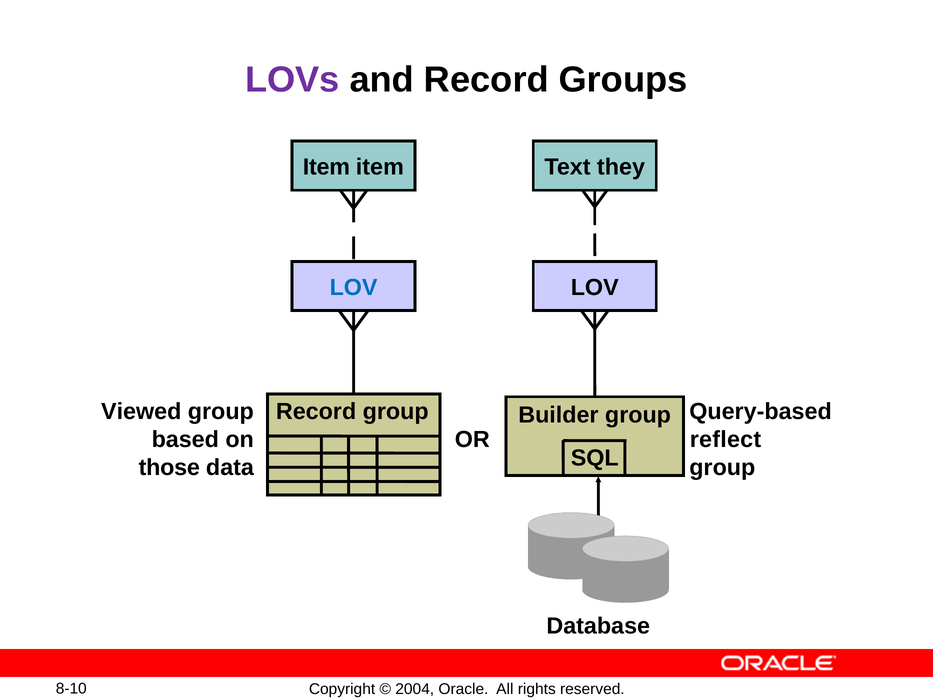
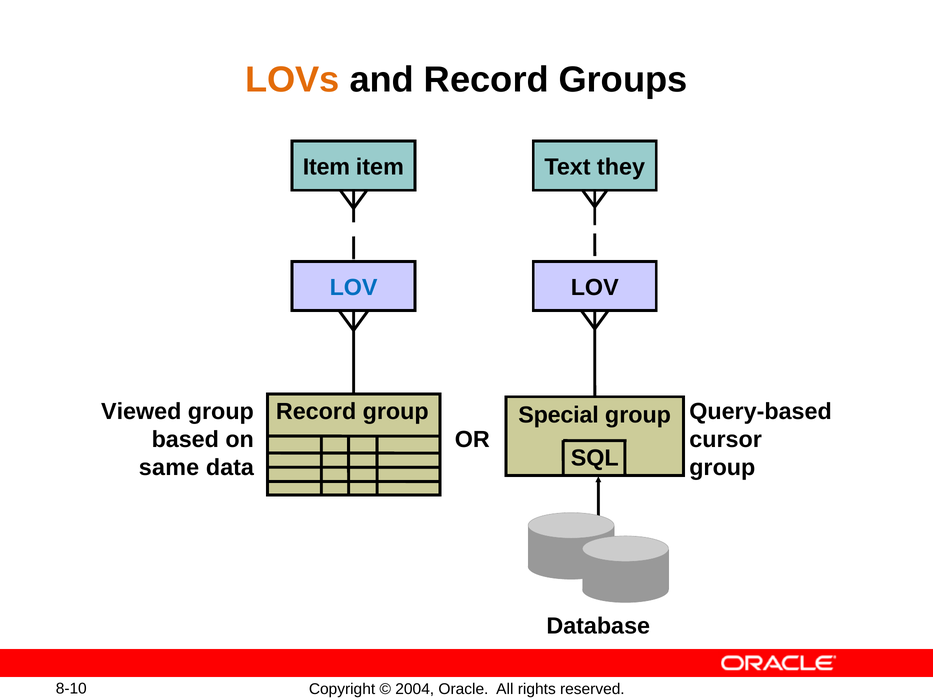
LOVs colour: purple -> orange
Builder: Builder -> Special
reflect: reflect -> cursor
those: those -> same
